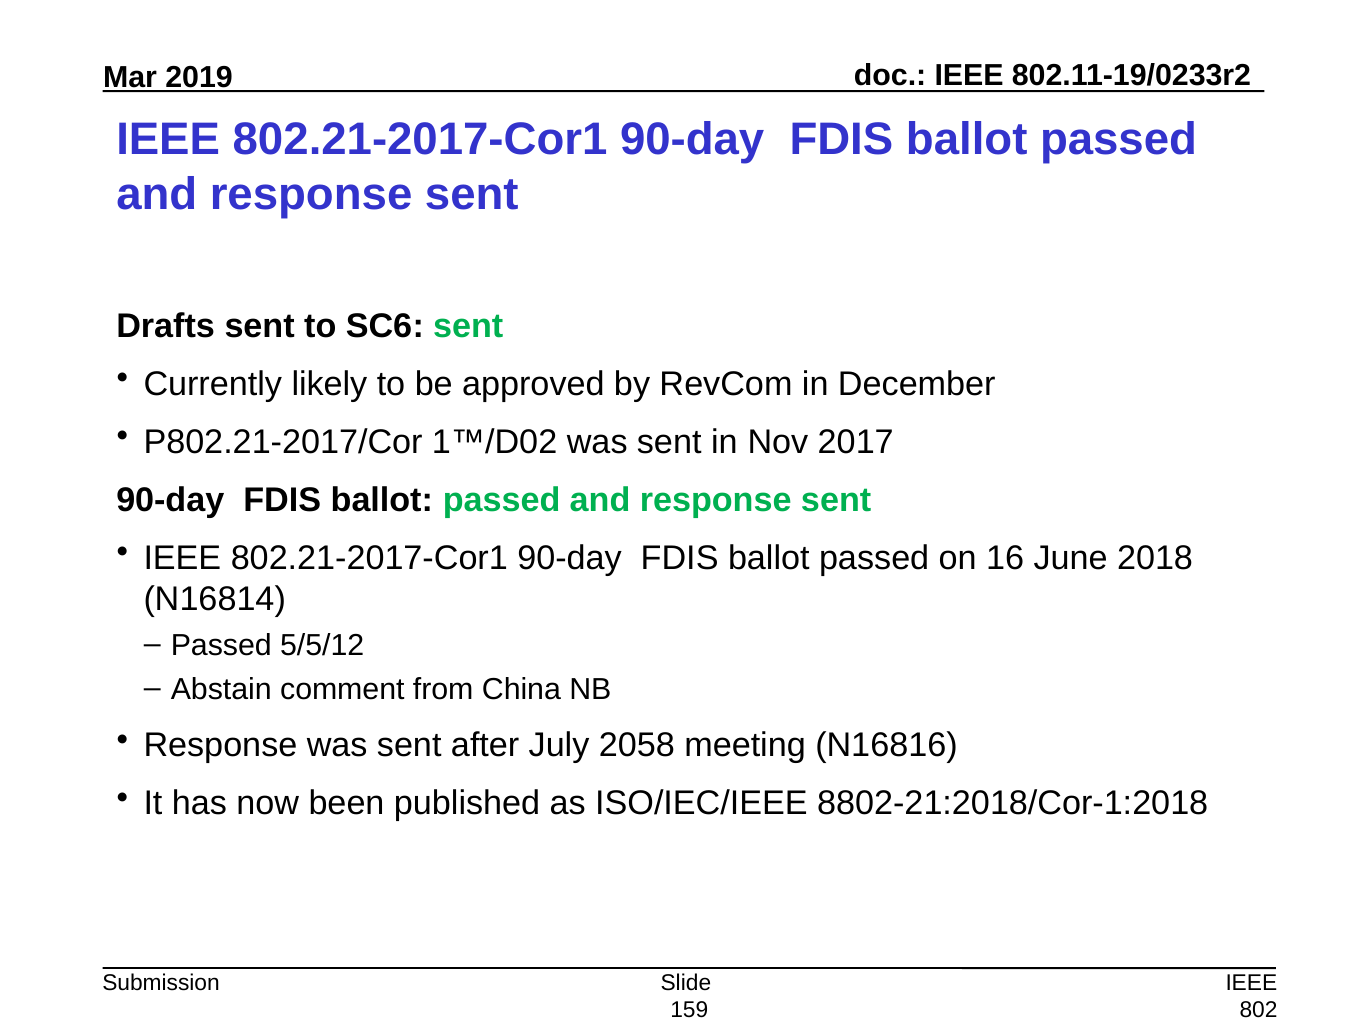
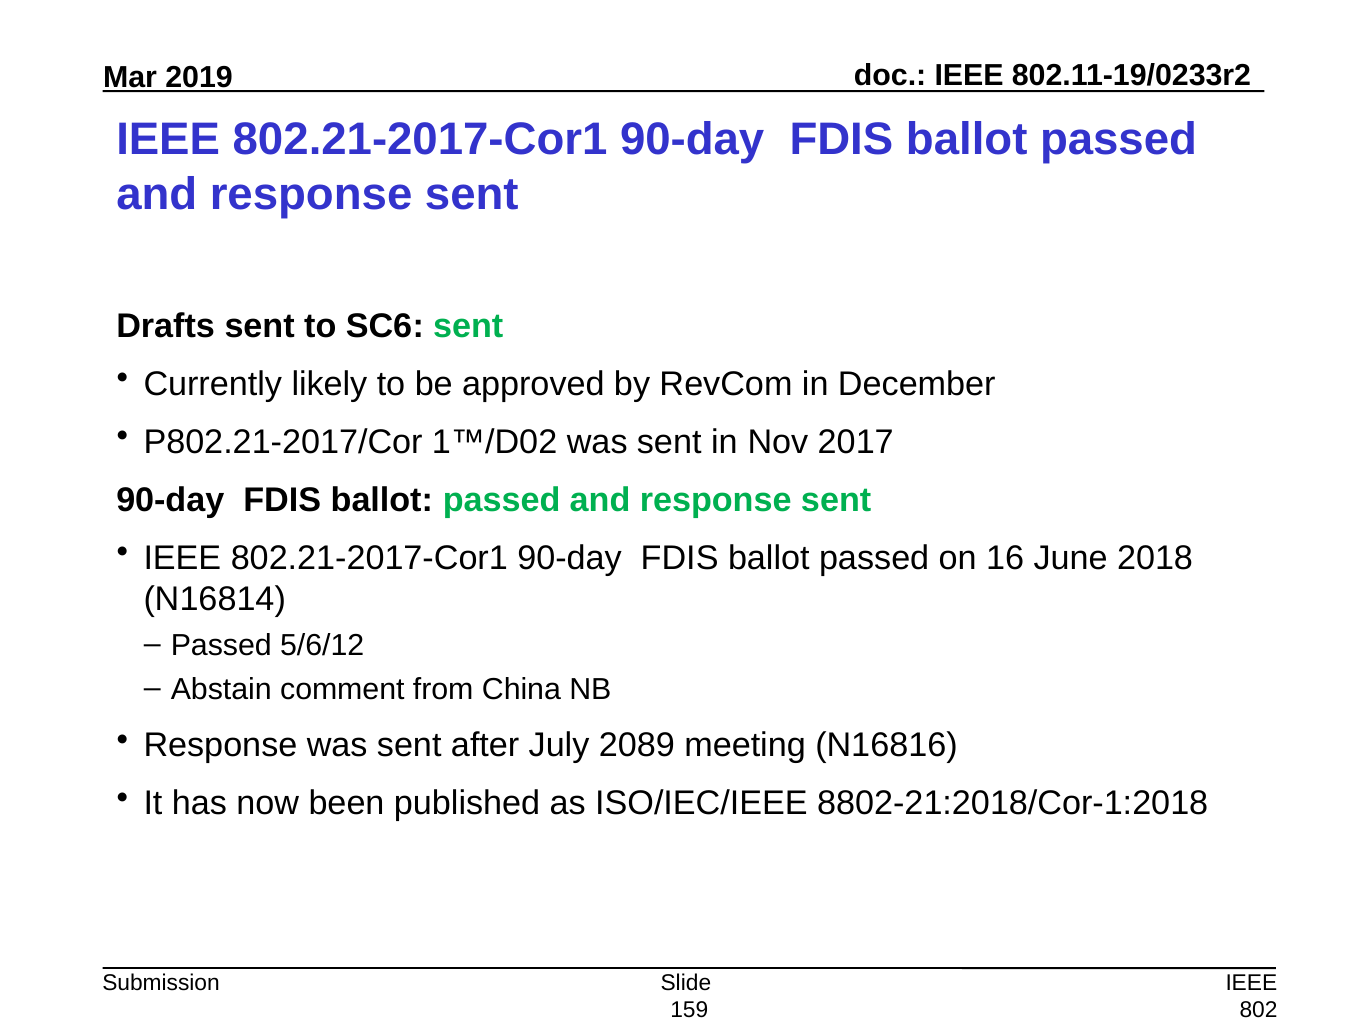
5/5/12: 5/5/12 -> 5/6/12
2058: 2058 -> 2089
